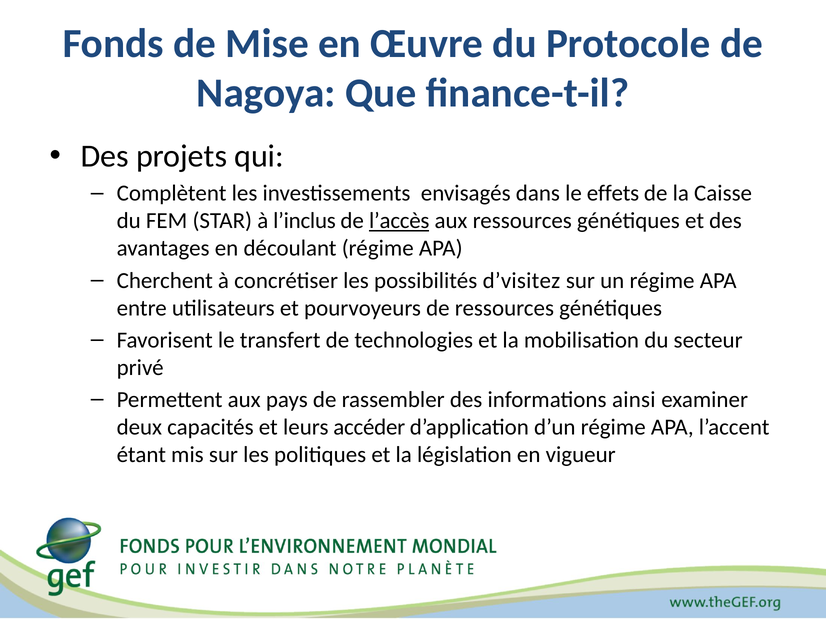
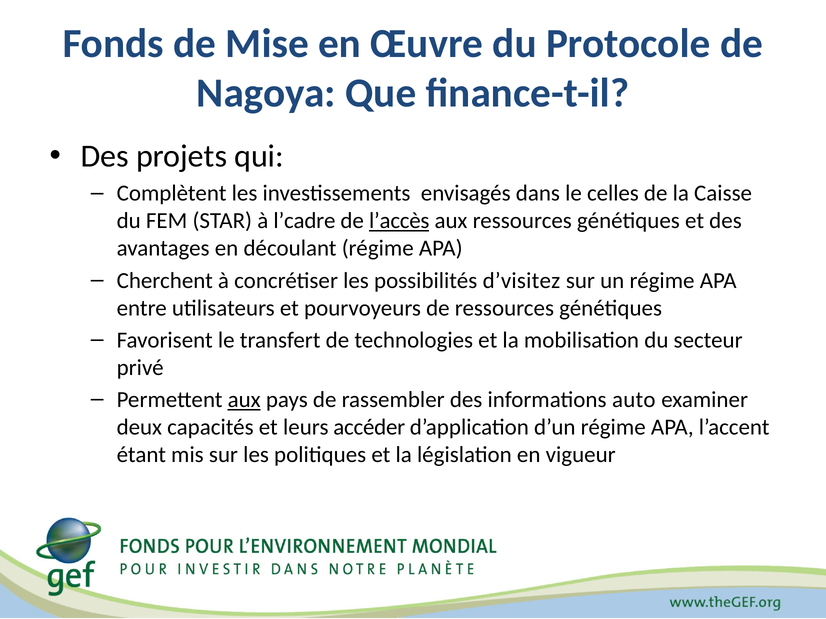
effets: effets -> celles
l’inclus: l’inclus -> l’cadre
aux at (244, 400) underline: none -> present
ainsi: ainsi -> auto
